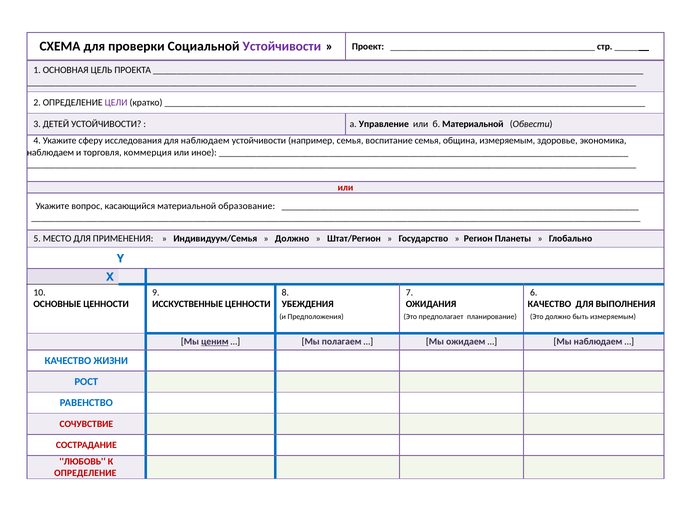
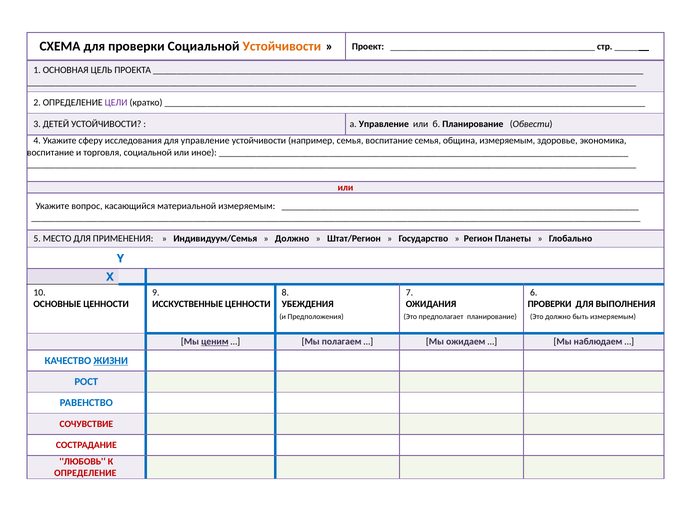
Устойчивости at (282, 47) colour: purple -> orange
б Материальной: Материальной -> Планирование
для наблюдаем: наблюдаем -> управление
наблюдаем at (51, 152): наблюдаем -> воспитание
торговля коммерция: коммерция -> социальной
материальной образование: образование -> измеряемым
КАЧЕСТВО at (549, 304): КАЧЕСТВО -> ПРОВЕРКИ
ЖИЗНИ underline: none -> present
